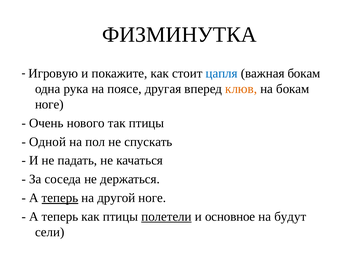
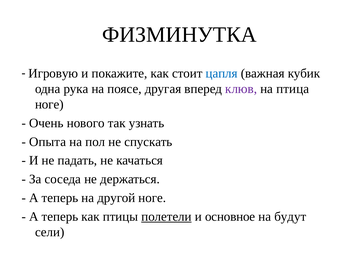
важная бокам: бокам -> кубик
клюв colour: orange -> purple
на бокам: бокам -> птица
так птицы: птицы -> узнать
Одной: Одной -> Опыта
теперь at (60, 198) underline: present -> none
